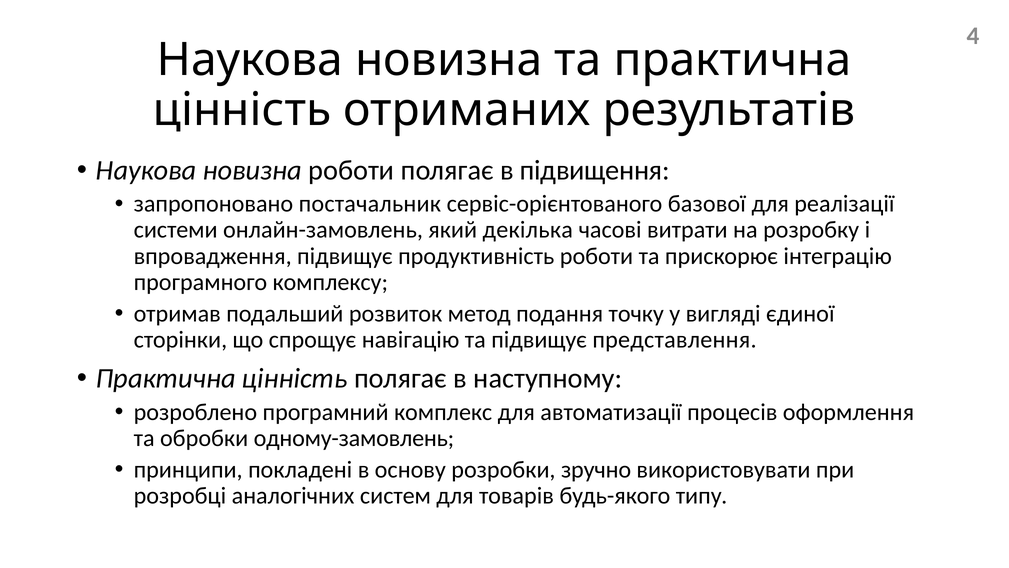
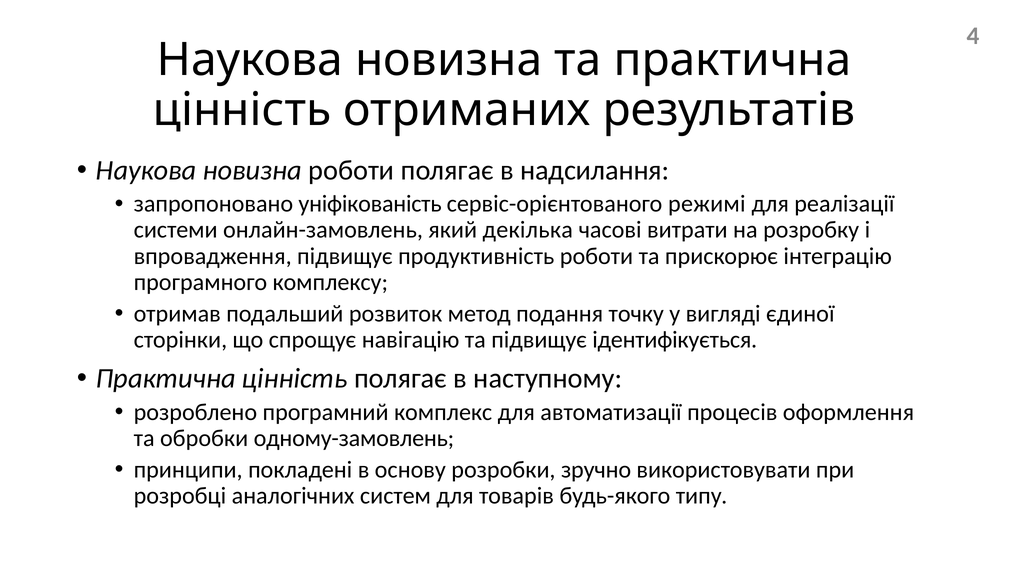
підвищення: підвищення -> надсилання
постачальник: постачальник -> уніфікованість
базової: базової -> режимі
представлення: представлення -> ідентифікується
